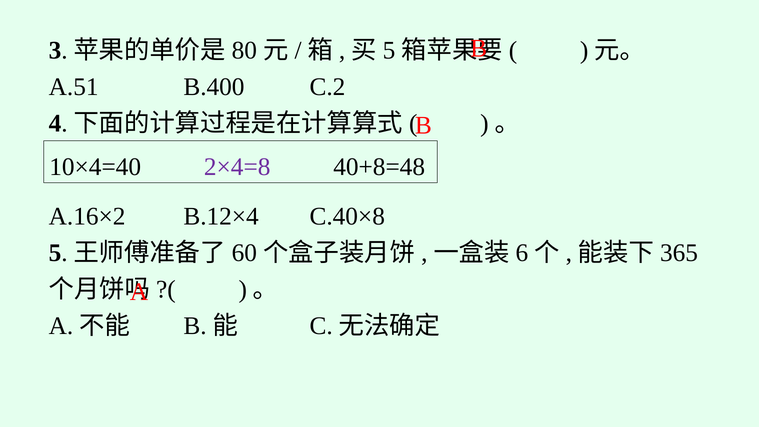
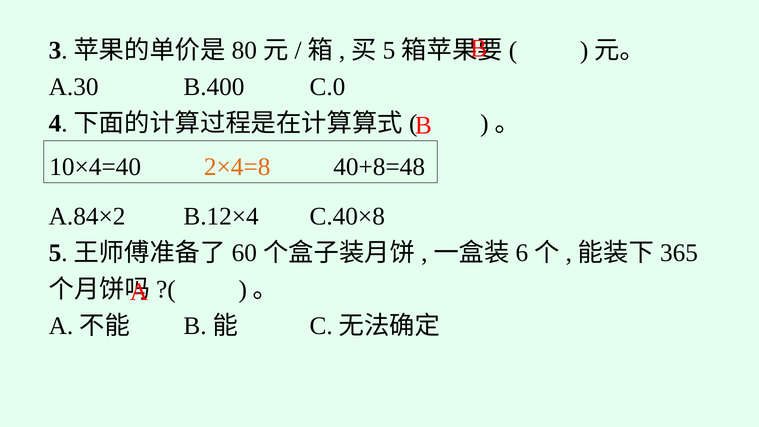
A.51: A.51 -> A.30
C.2: C.2 -> C.0
2×4=8 colour: purple -> orange
A.16×2: A.16×2 -> A.84×2
